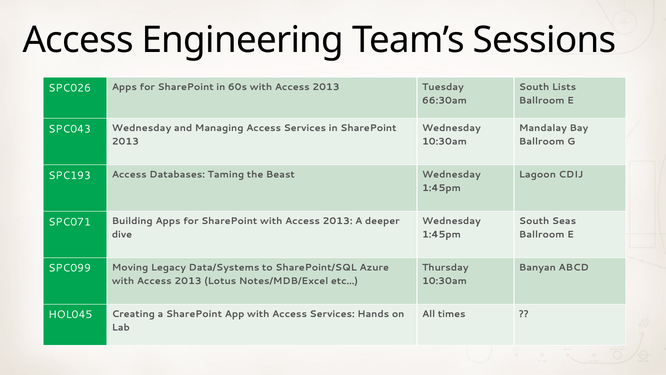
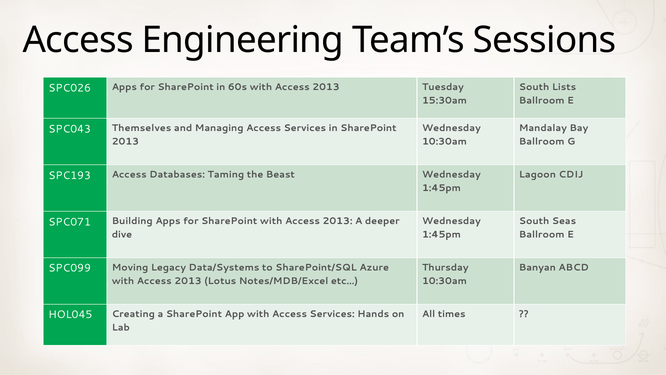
66:30am: 66:30am -> 15:30am
SPC043 Wednesday: Wednesday -> Themselves
